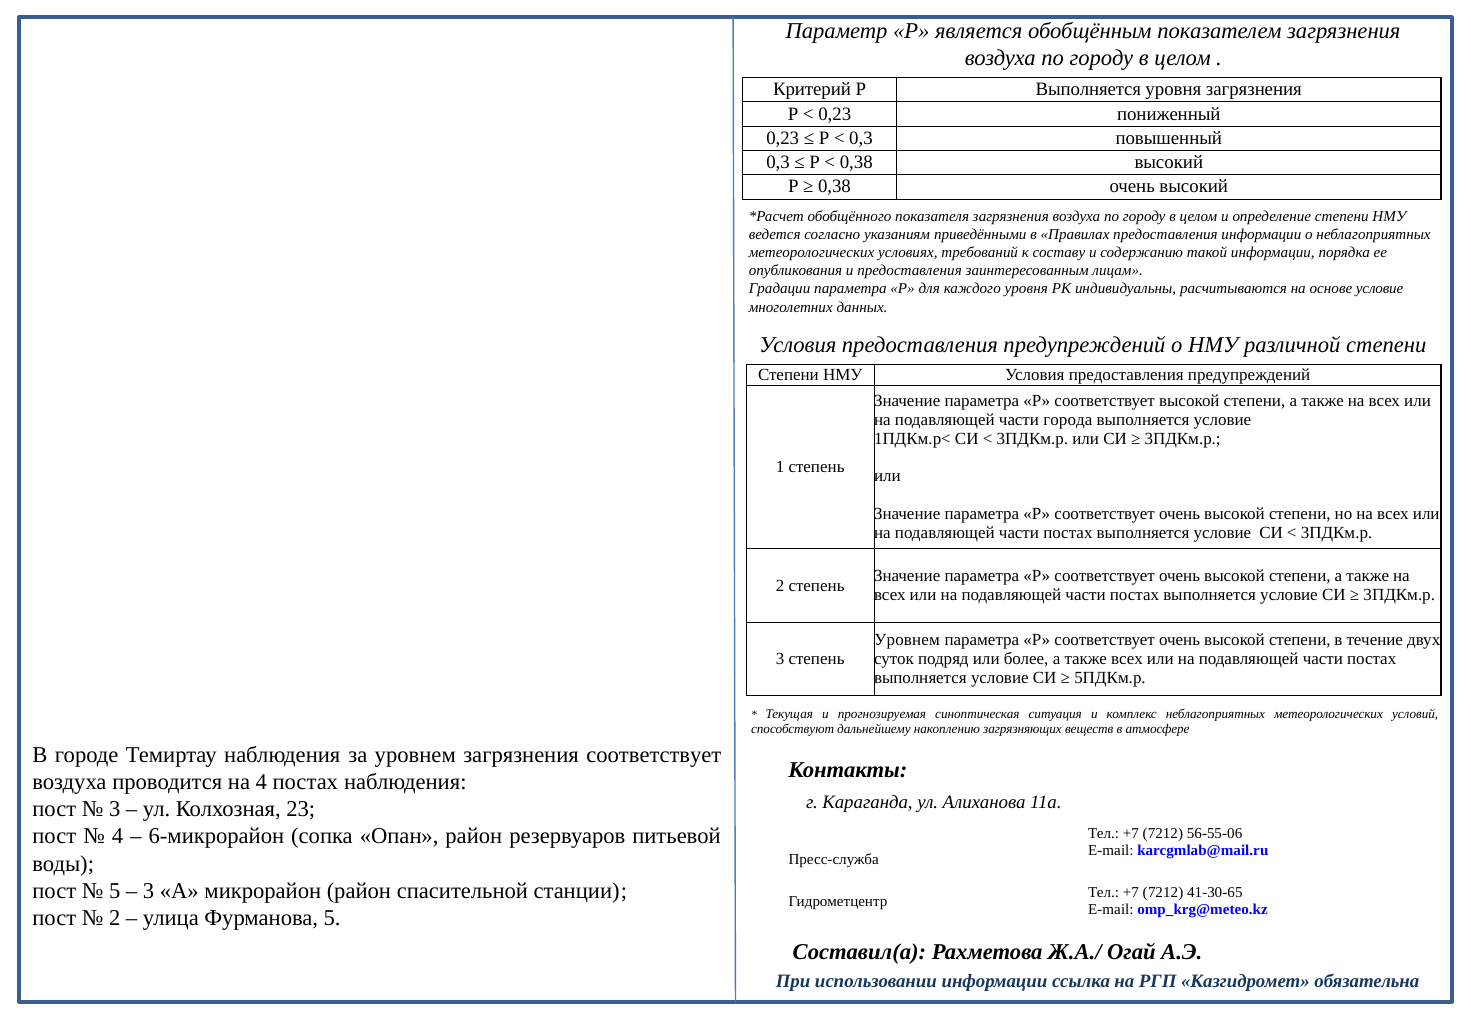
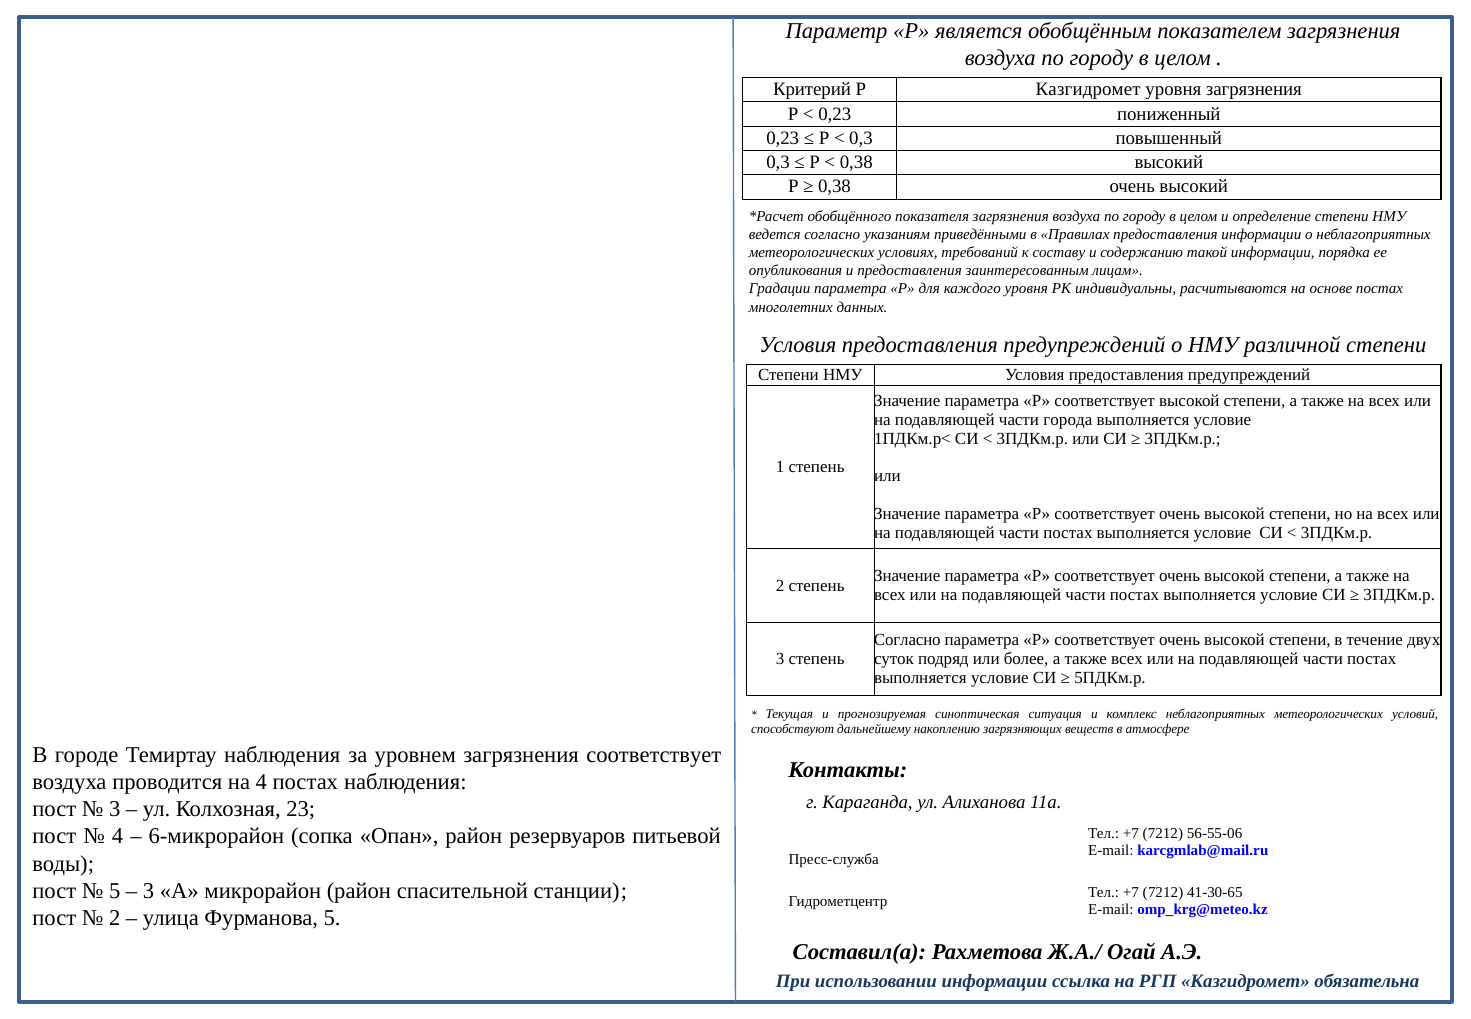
Р Выполняется: Выполняется -> Казгидромет
основе условие: условие -> постах
Уровнем at (907, 640): Уровнем -> Согласно
